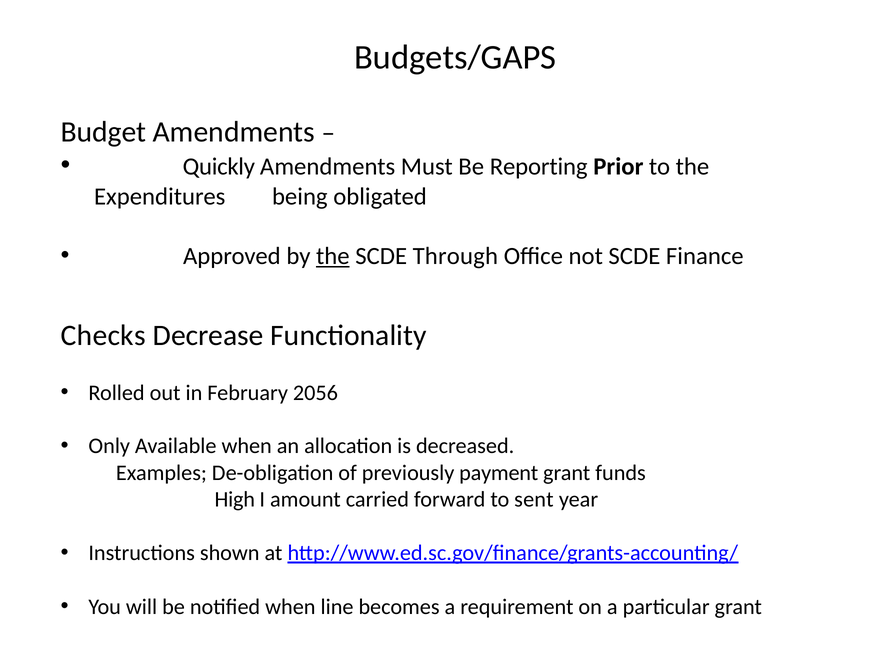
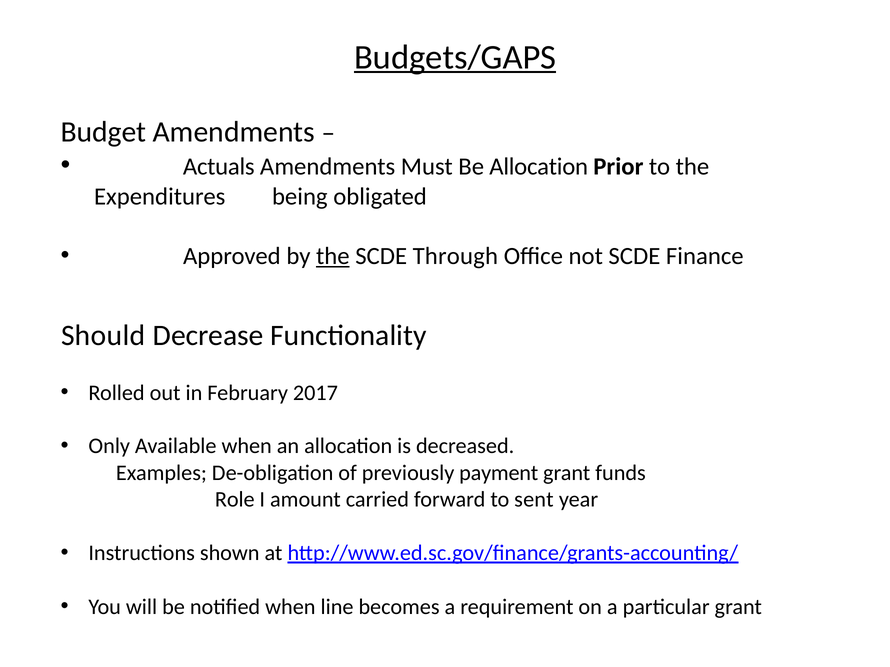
Budgets/GAPS underline: none -> present
Quickly: Quickly -> Actuals
Be Reporting: Reporting -> Allocation
Checks: Checks -> Should
2056: 2056 -> 2017
High: High -> Role
